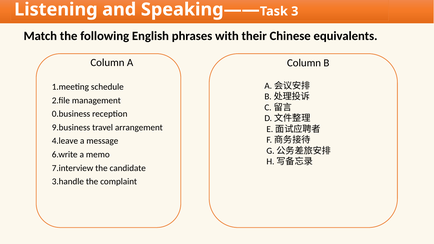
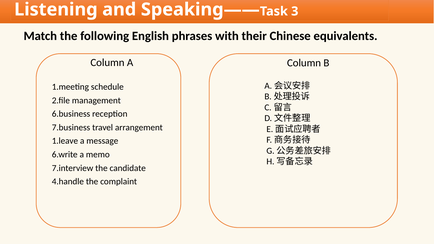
0.business: 0.business -> 6.business
9.business: 9.business -> 7.business
4.leave: 4.leave -> 1.leave
3.handle: 3.handle -> 4.handle
